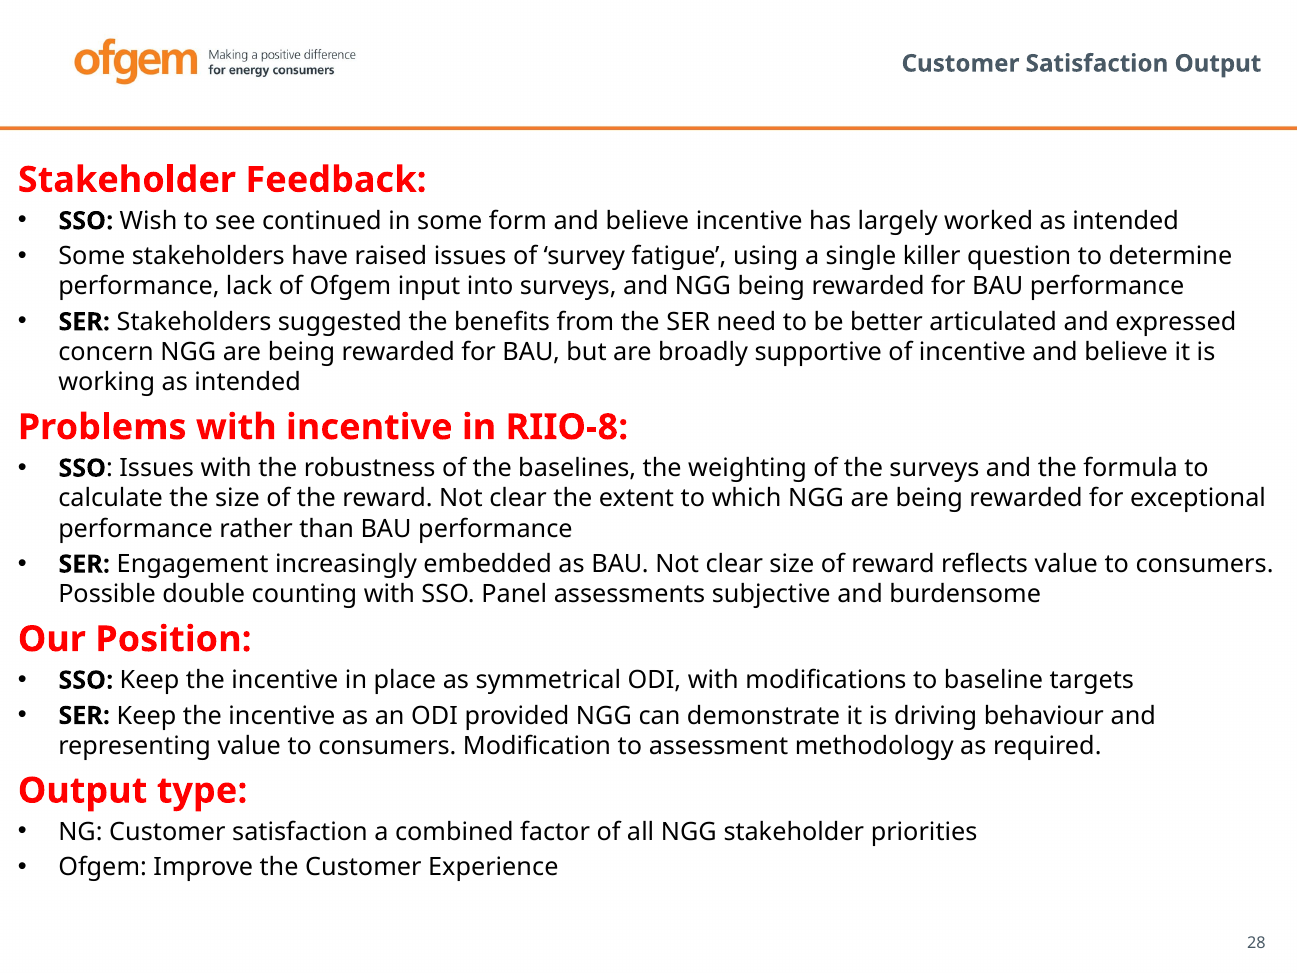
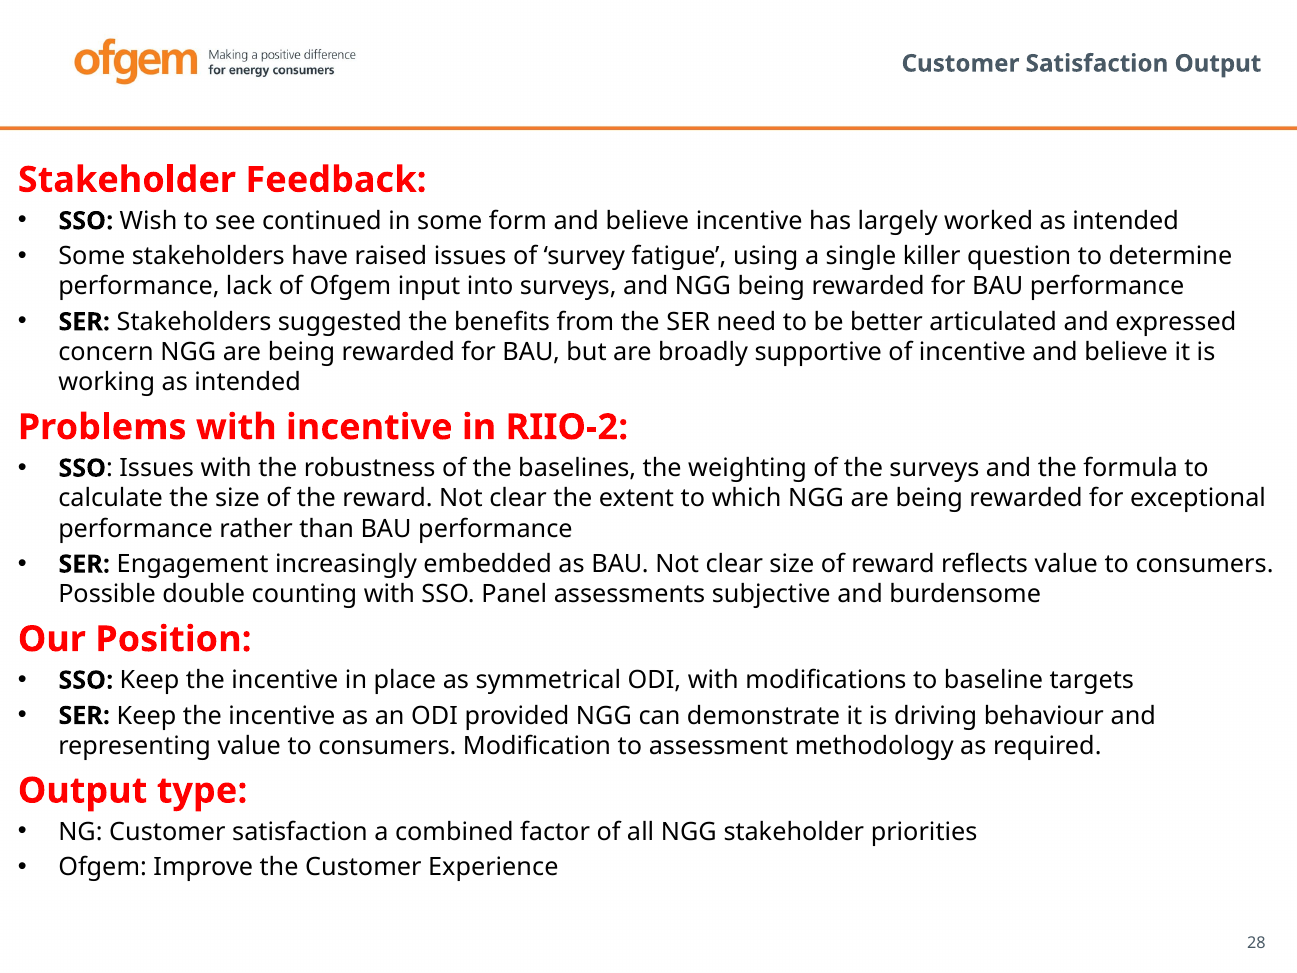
RIIO-8: RIIO-8 -> RIIO-2
